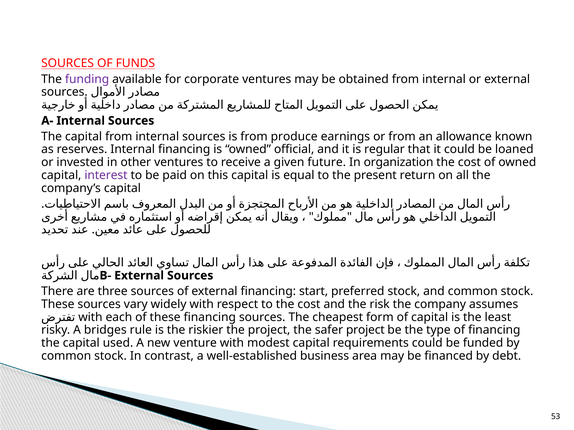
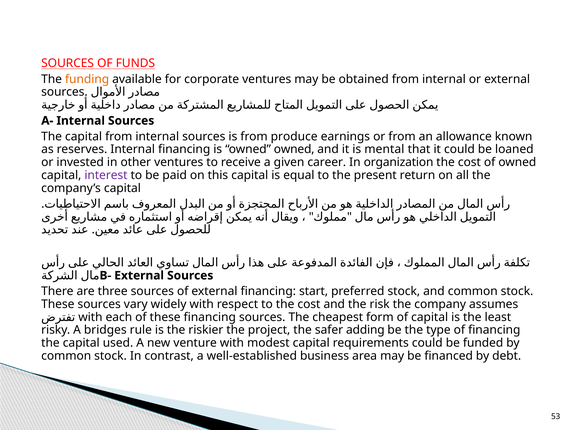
funding colour: purple -> orange
owned official: official -> owned
regular: regular -> mental
future: future -> career
safer project: project -> adding
